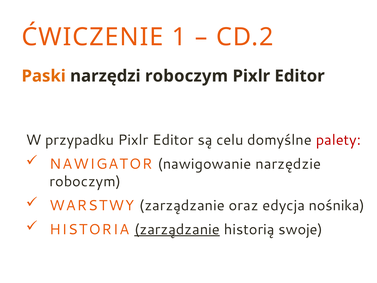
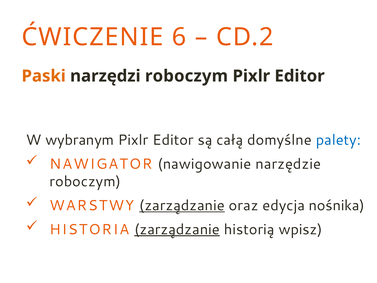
1: 1 -> 6
przypadku: przypadku -> wybranym
celu: celu -> całą
palety colour: red -> blue
zarządzanie at (182, 205) underline: none -> present
swoje: swoje -> wpisz
